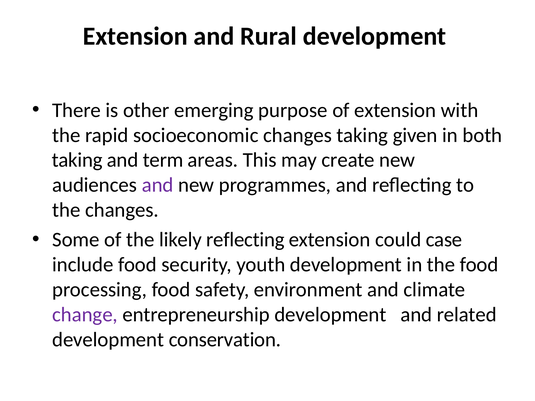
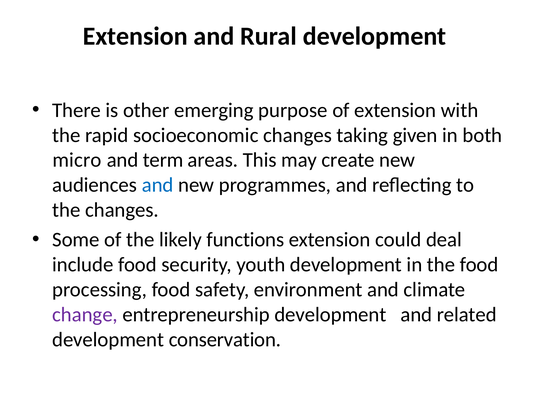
taking at (77, 160): taking -> micro
and at (158, 185) colour: purple -> blue
likely reflecting: reflecting -> functions
case: case -> deal
